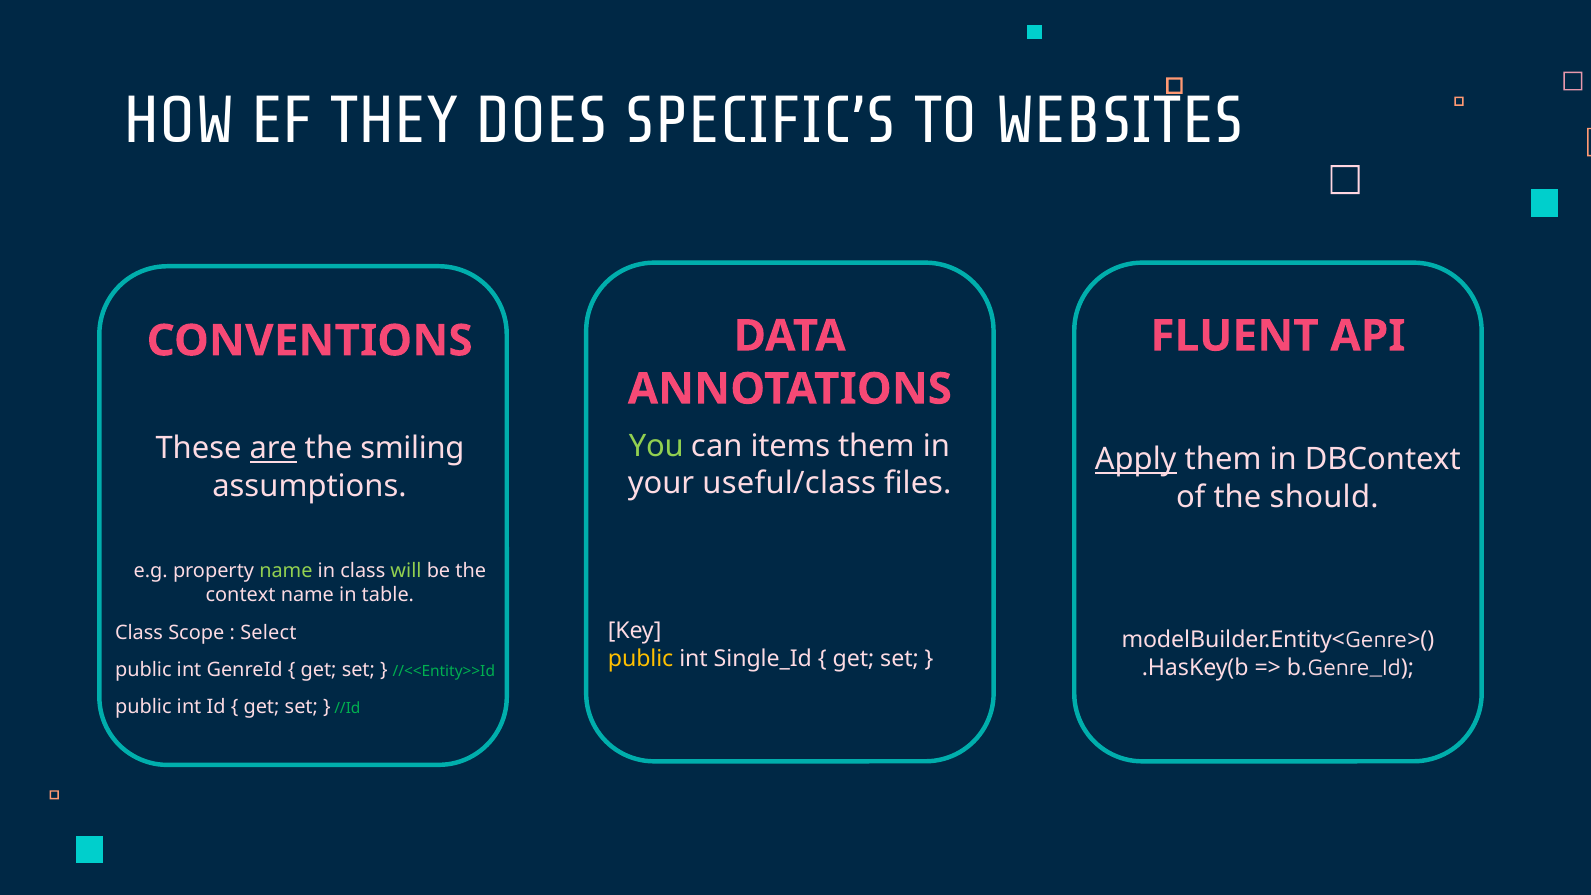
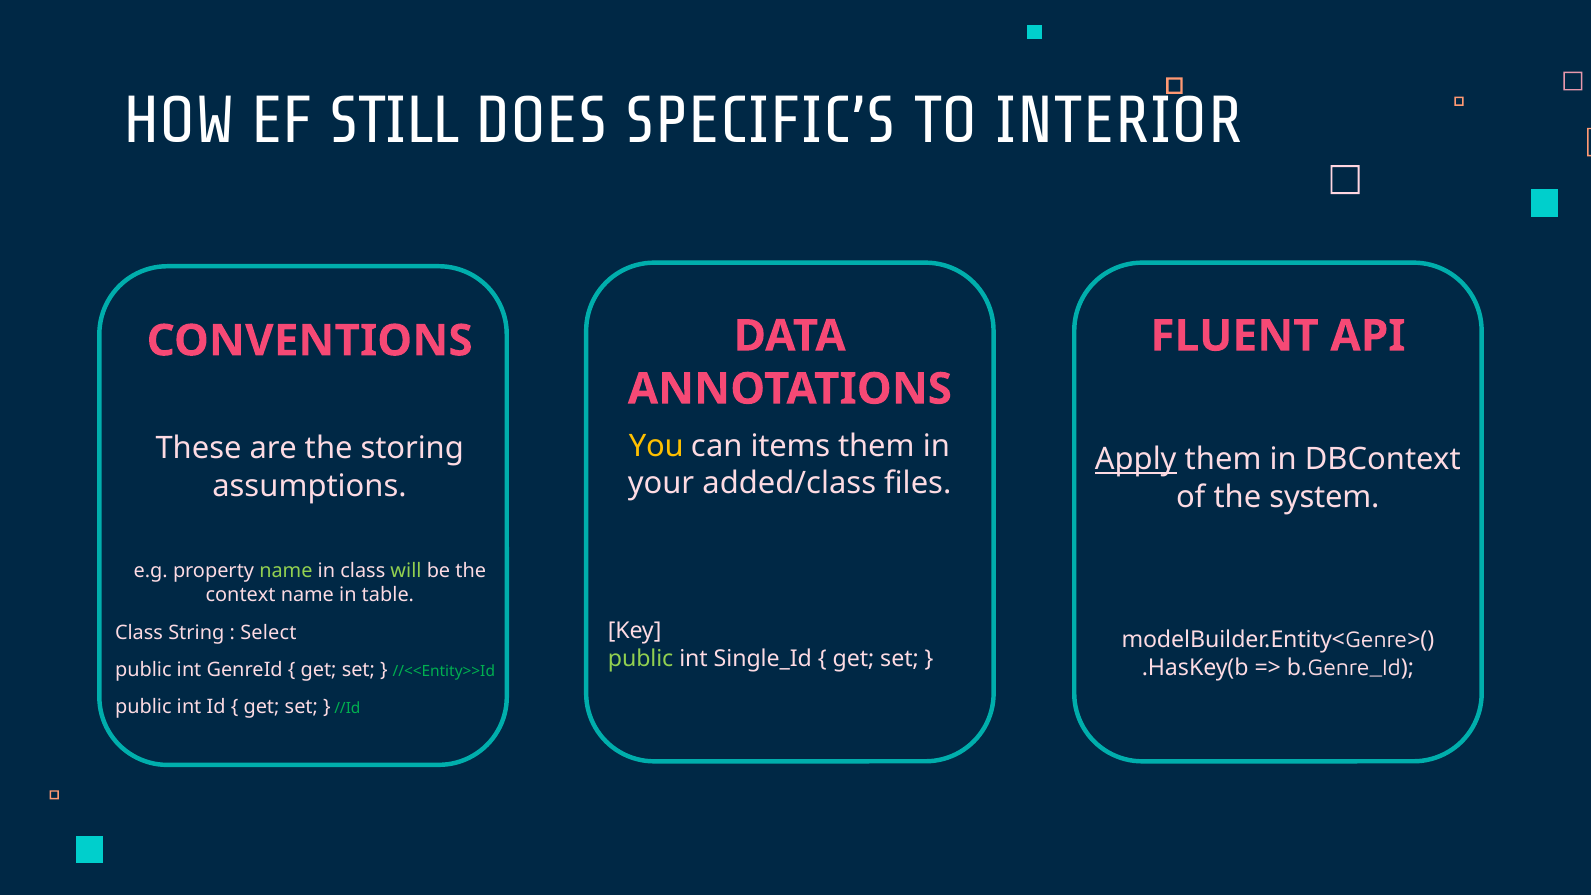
THEY: THEY -> STILL
WEBSITES: WEBSITES -> INTERIOR
You colour: light green -> yellow
are underline: present -> none
smiling: smiling -> storing
useful/class: useful/class -> added/class
should: should -> system
Scope: Scope -> String
public at (641, 659) colour: yellow -> light green
